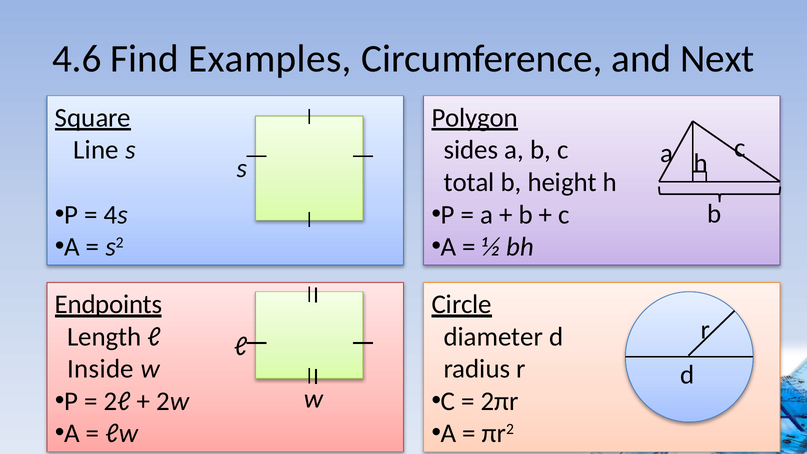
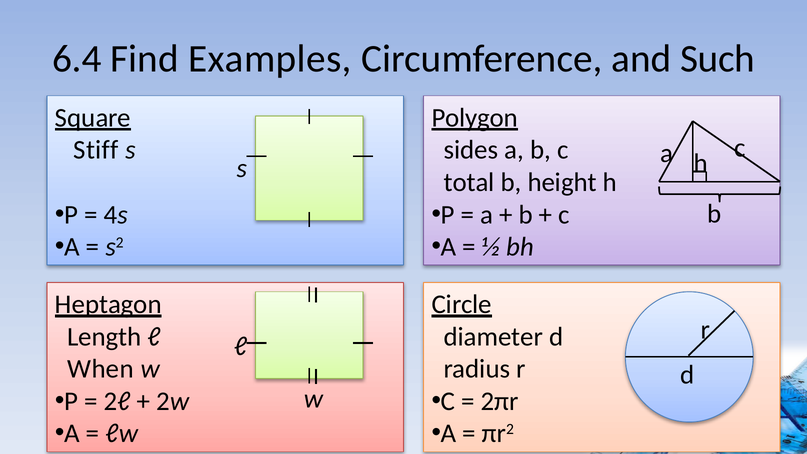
4.6: 4.6 -> 6.4
Next: Next -> Such
Line: Line -> Stiff
Endpoints: Endpoints -> Heptagon
Inside: Inside -> When
